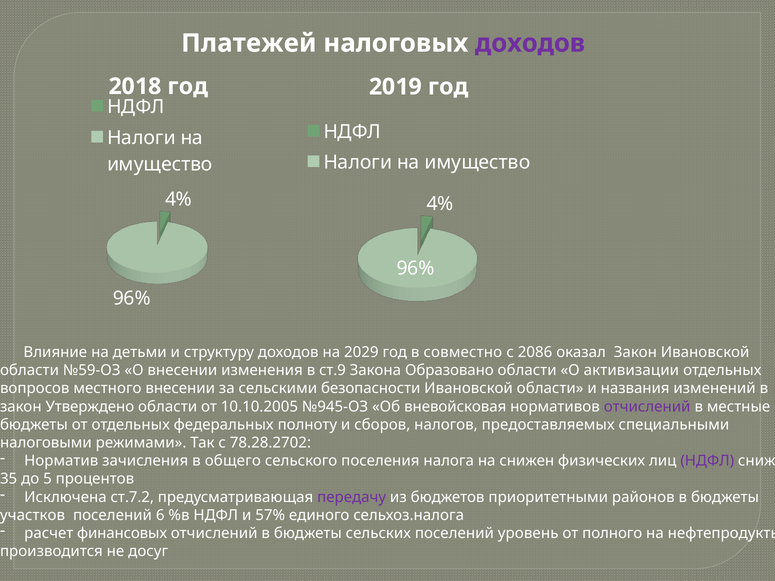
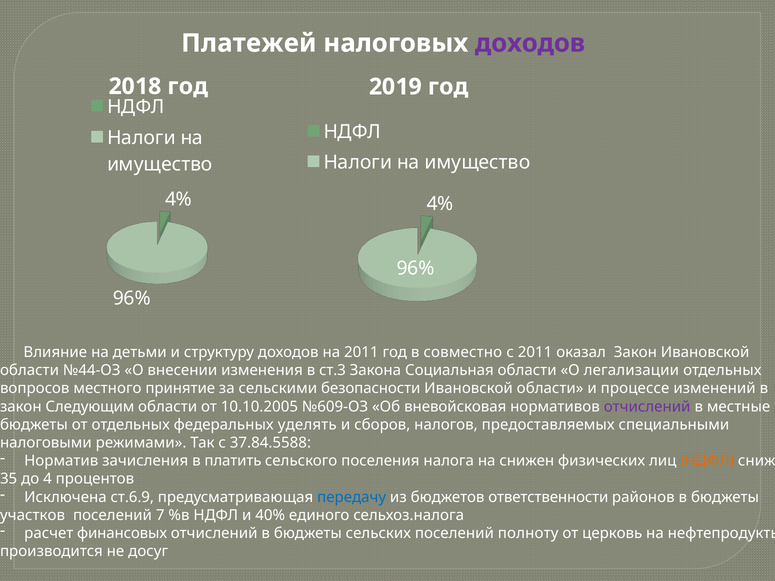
на 2029: 2029 -> 2011
с 2086: 2086 -> 2011
№59-ОЗ: №59-ОЗ -> №44-ОЗ
ст.9: ст.9 -> ст.3
Образовано: Образовано -> Социальная
активизации: активизации -> легализации
местного внесении: внесении -> принятие
названия: названия -> процессе
Утверждено: Утверждено -> Следующим
№945-ОЗ: №945-ОЗ -> №609-ОЗ
полноту: полноту -> уделять
78.28.2702: 78.28.2702 -> 37.84.5588
общего: общего -> платить
НДФЛ at (707, 461) colour: purple -> orange
5: 5 -> 4
ст.7.2: ст.7.2 -> ст.6.9
передачу colour: purple -> blue
приоритетными: приоритетными -> ответственности
6: 6 -> 7
57%: 57% -> 40%
уровень: уровень -> полноту
полного: полного -> церковь
